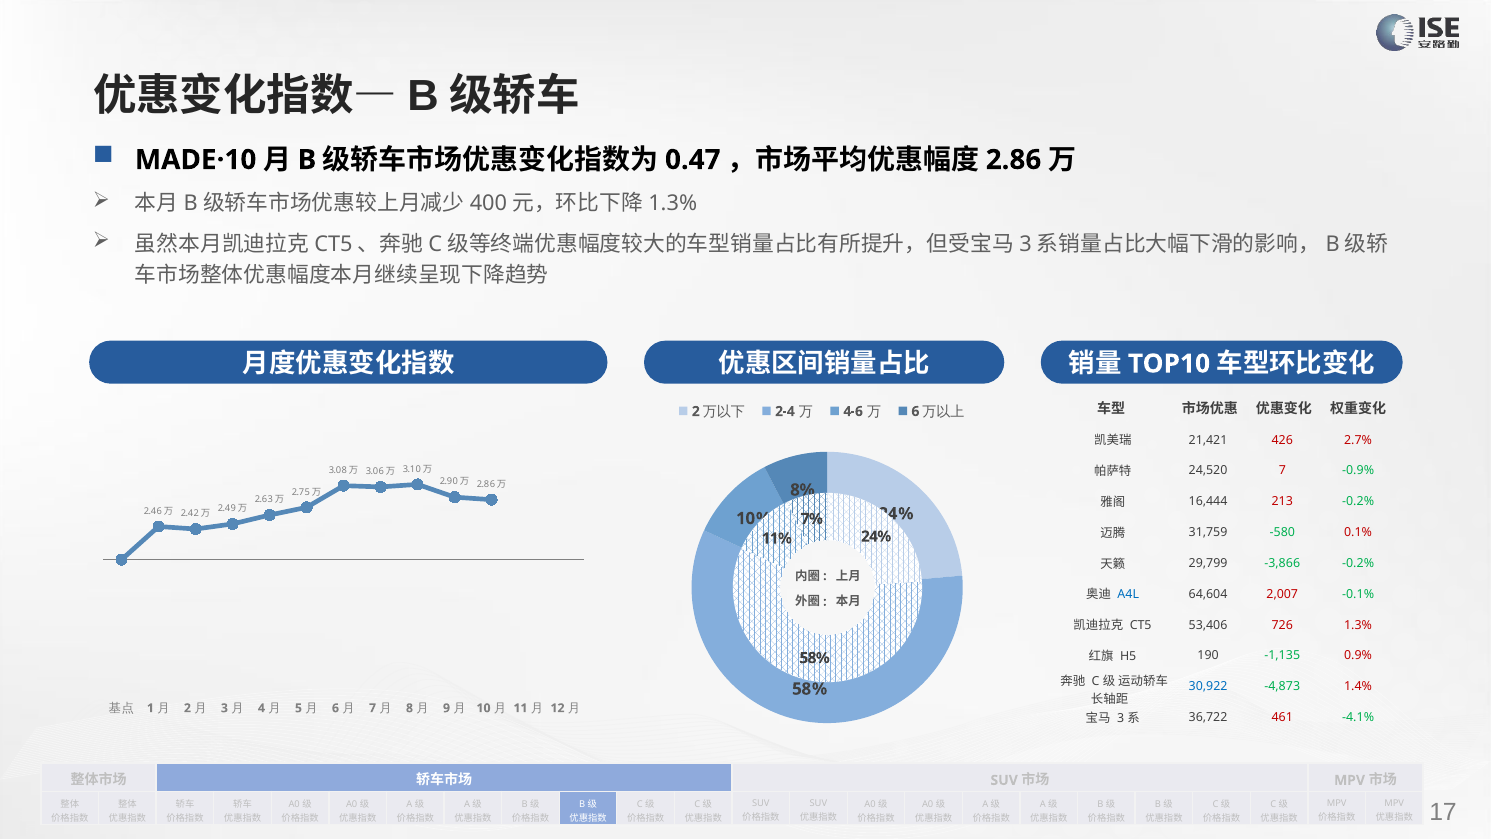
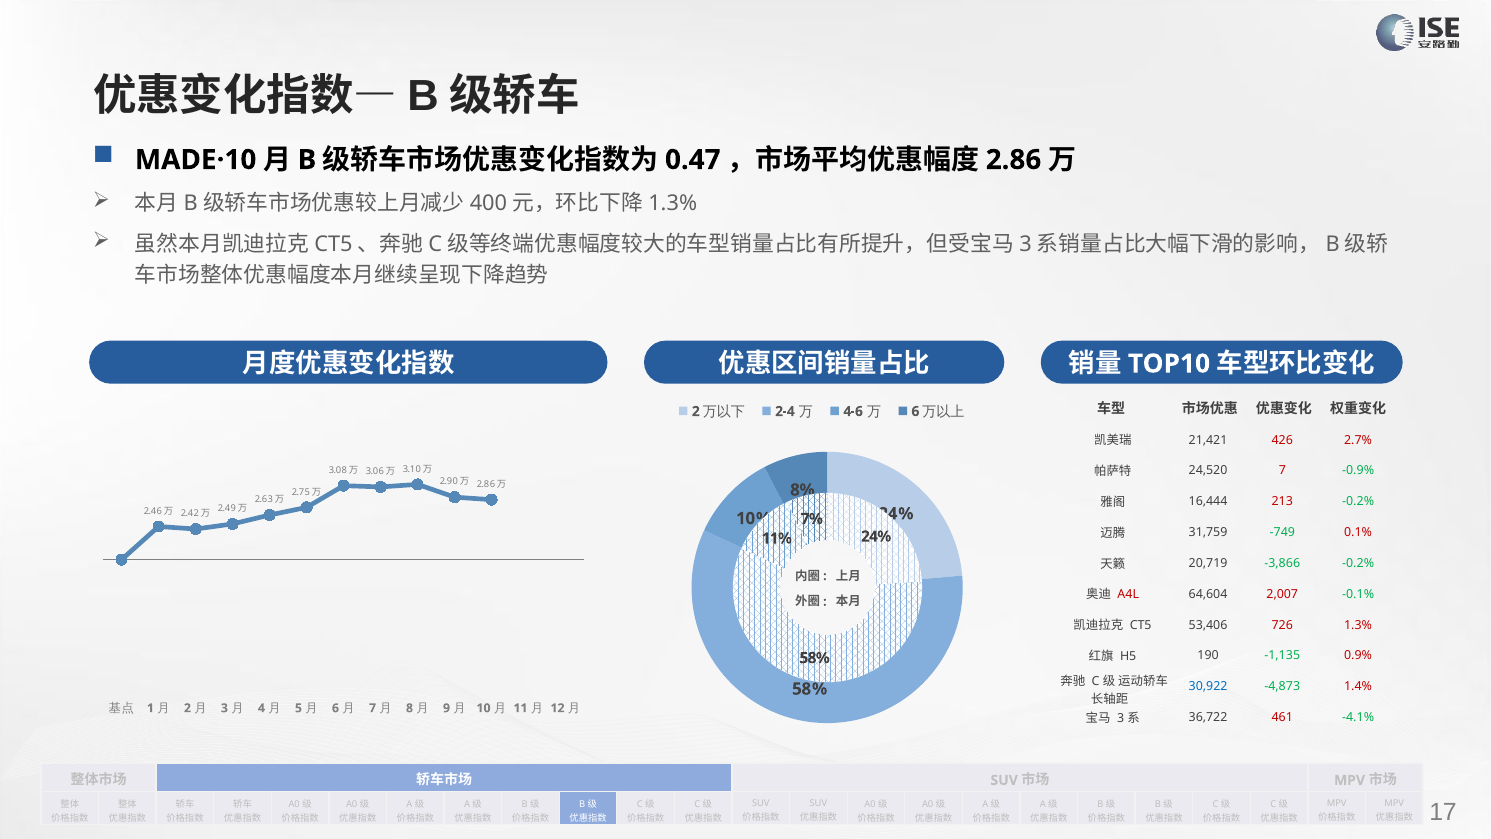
-580: -580 -> -749
29,799: 29,799 -> 20,719
A4L colour: blue -> red
